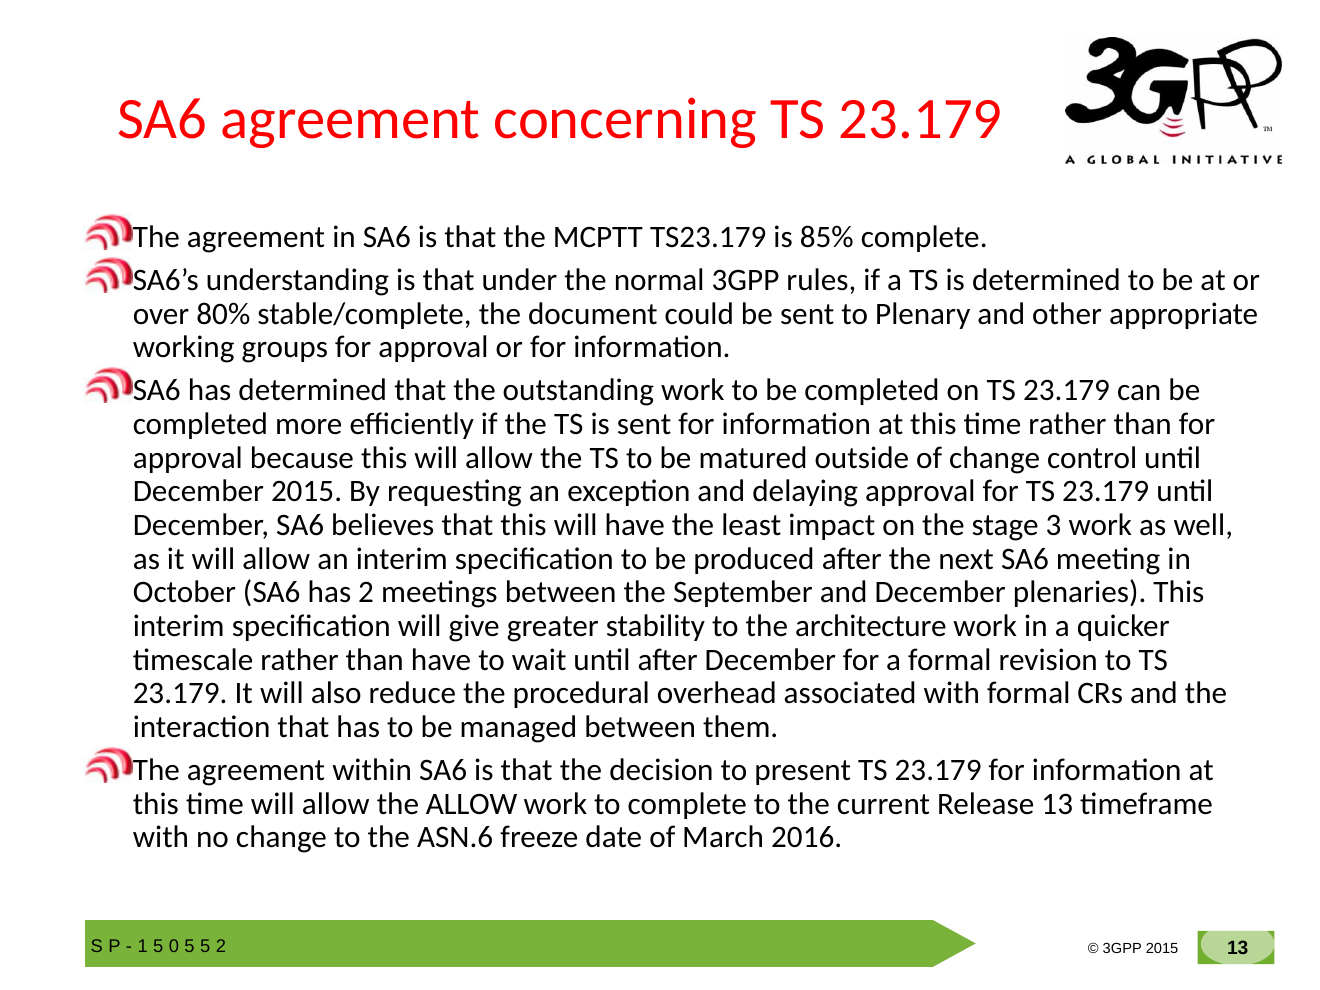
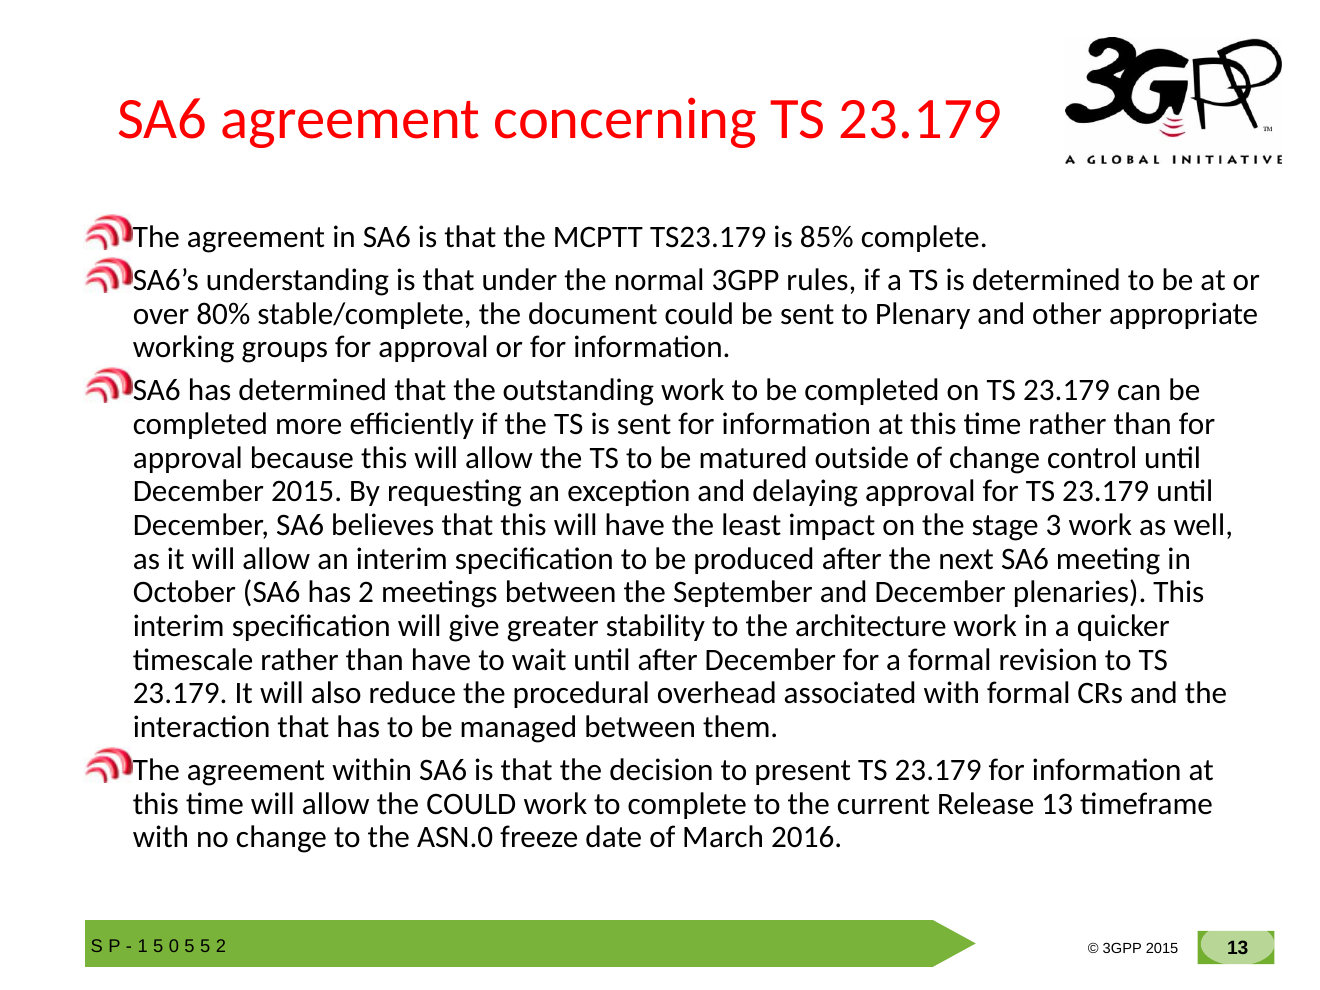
the ALLOW: ALLOW -> COULD
ASN.6: ASN.6 -> ASN.0
